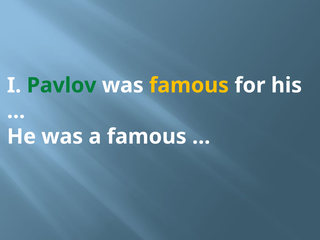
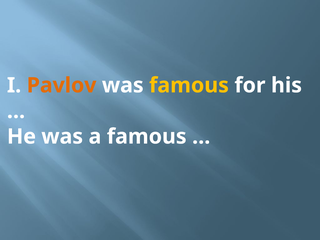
Pavlov colour: green -> orange
